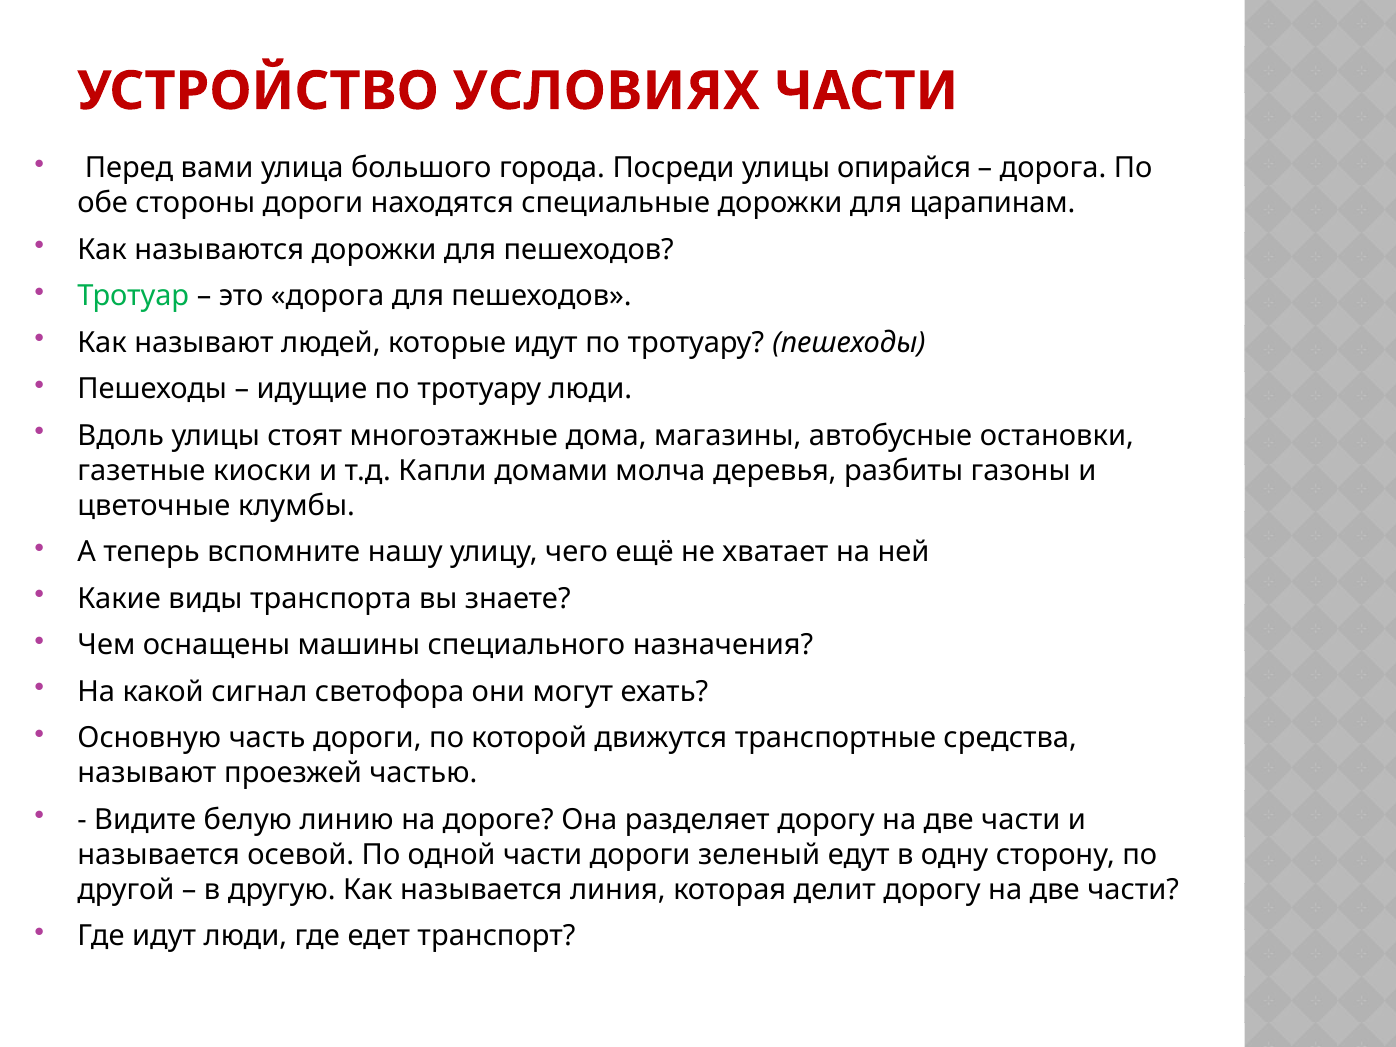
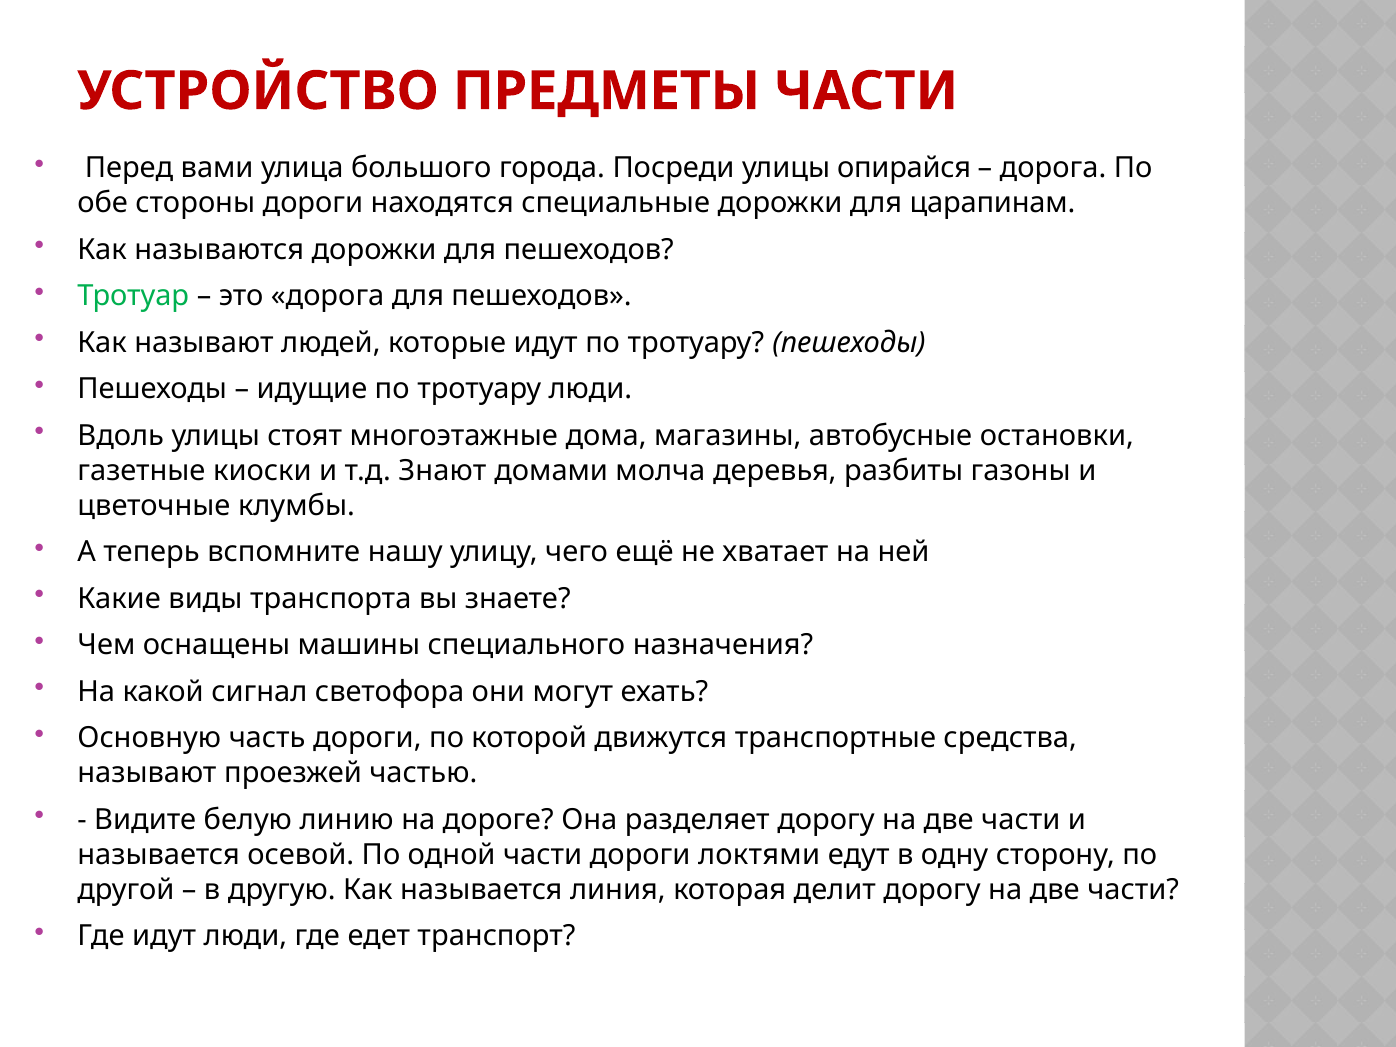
УСЛОВИЯХ: УСЛОВИЯХ -> ПРЕДМЕТЫ
Капли: Капли -> Знают
зеленый: зеленый -> локтями
